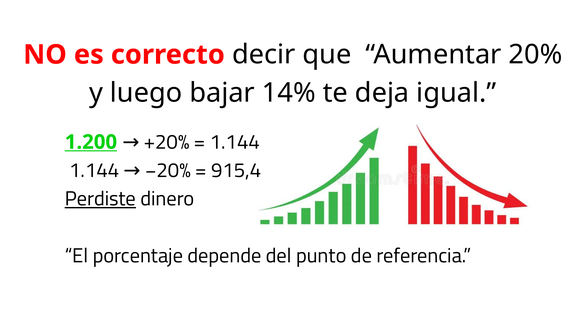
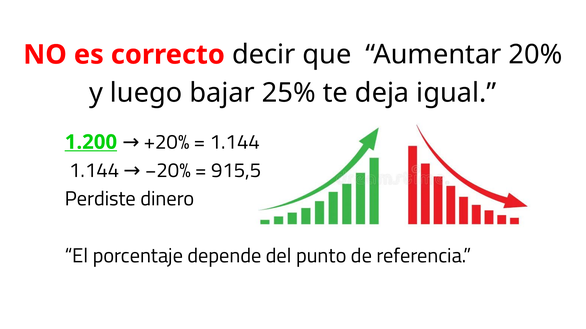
14%: 14% -> 25%
915,4: 915,4 -> 915,5
Perdiste underline: present -> none
